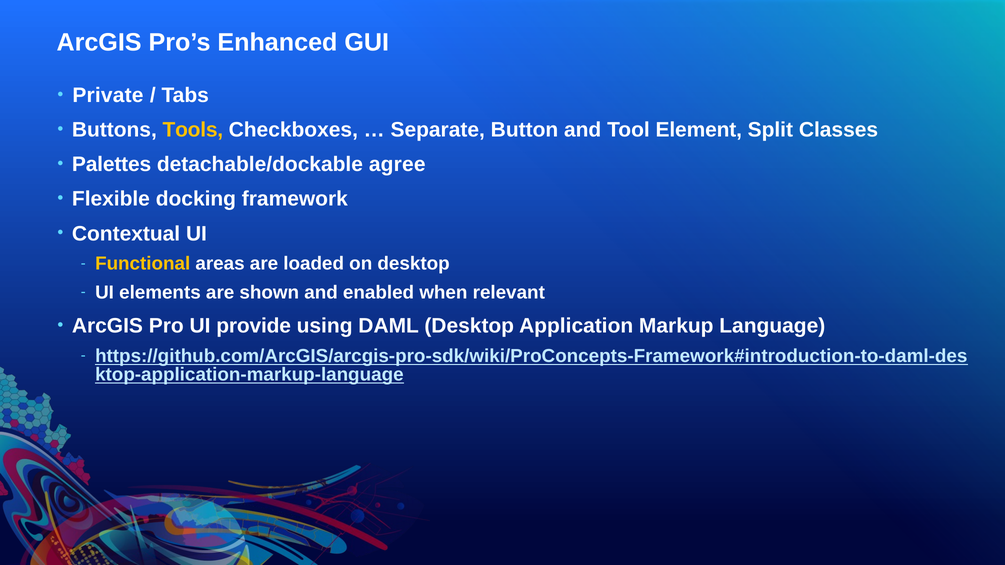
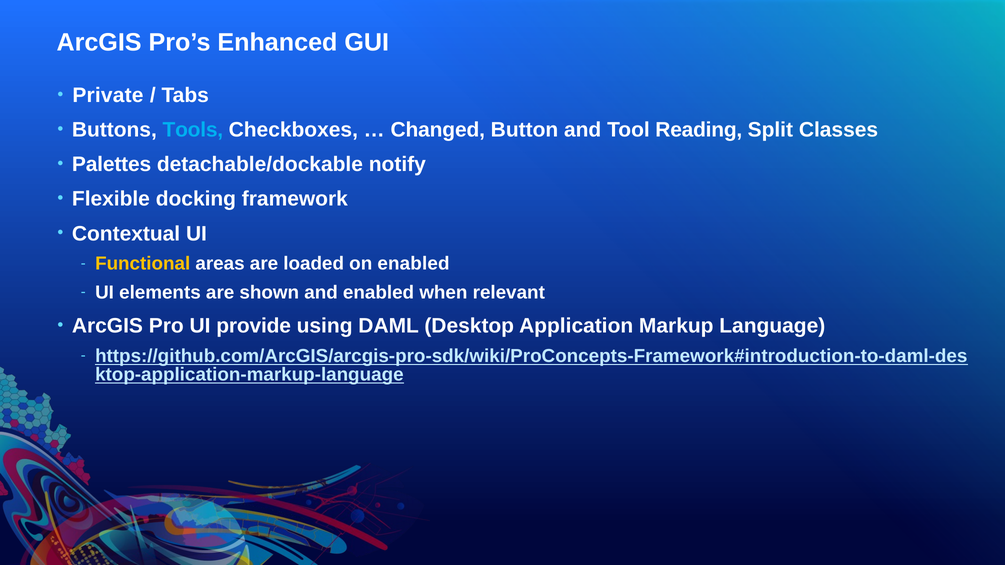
Tools colour: yellow -> light blue
Separate: Separate -> Changed
Element: Element -> Reading
agree: agree -> notify
on desktop: desktop -> enabled
